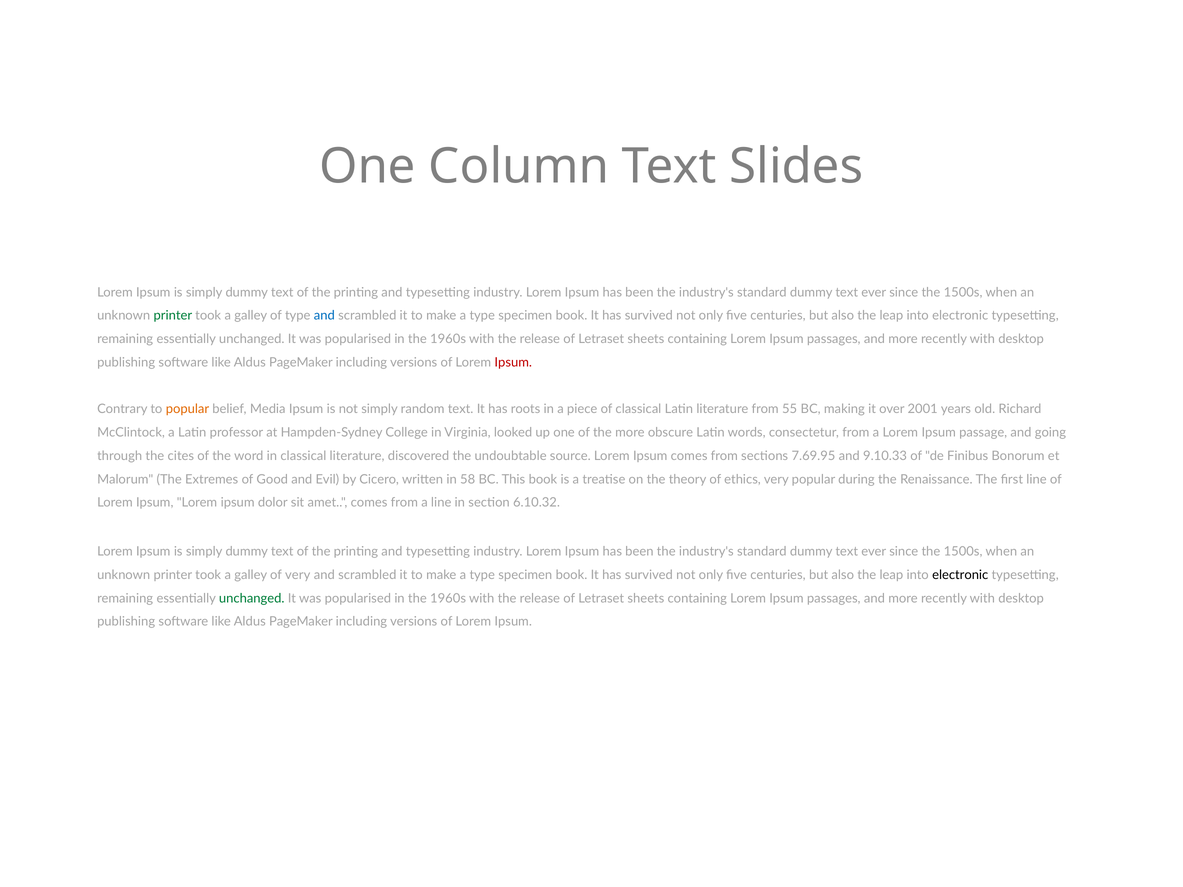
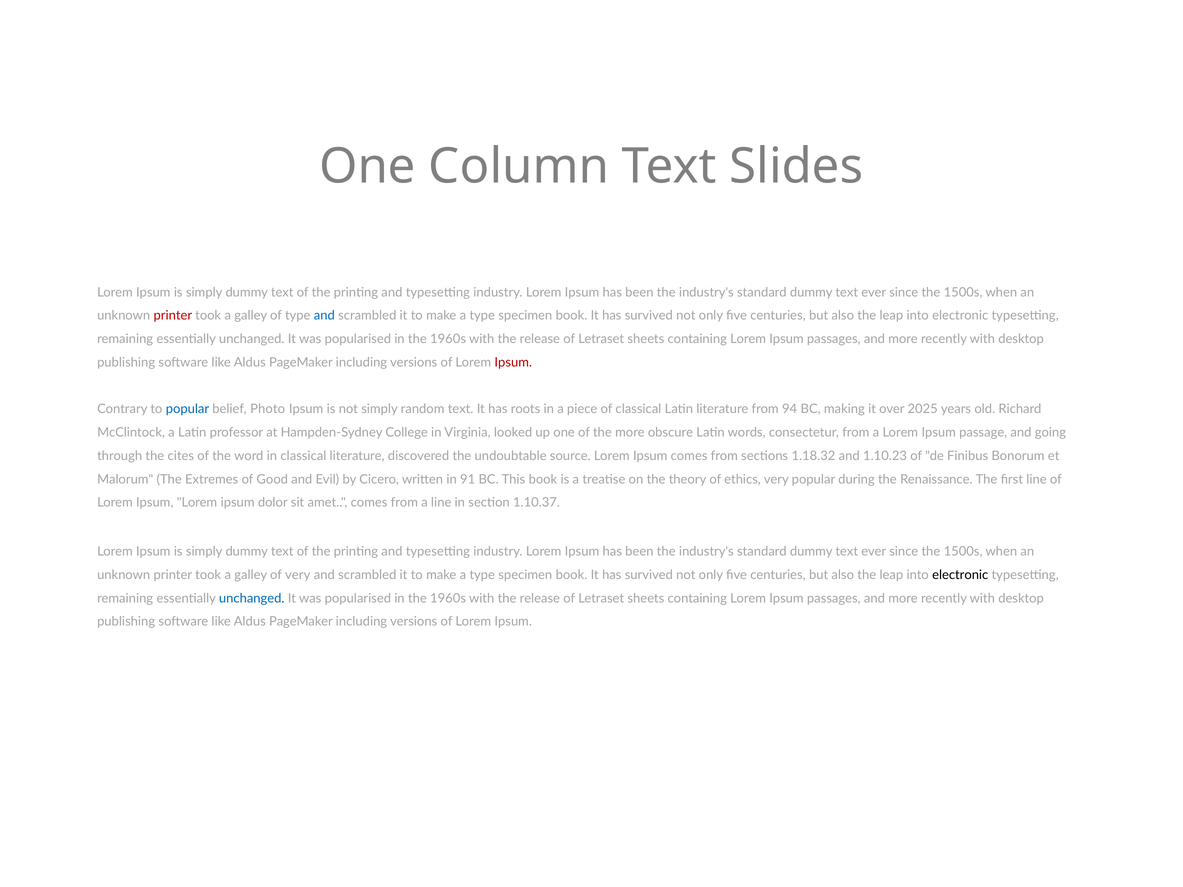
printer at (173, 316) colour: green -> red
popular at (187, 409) colour: orange -> blue
Media: Media -> Photo
55: 55 -> 94
2001: 2001 -> 2025
7.69.95: 7.69.95 -> 1.18.32
9.10.33: 9.10.33 -> 1.10.23
58: 58 -> 91
6.10.32: 6.10.32 -> 1.10.37
unchanged at (252, 598) colour: green -> blue
